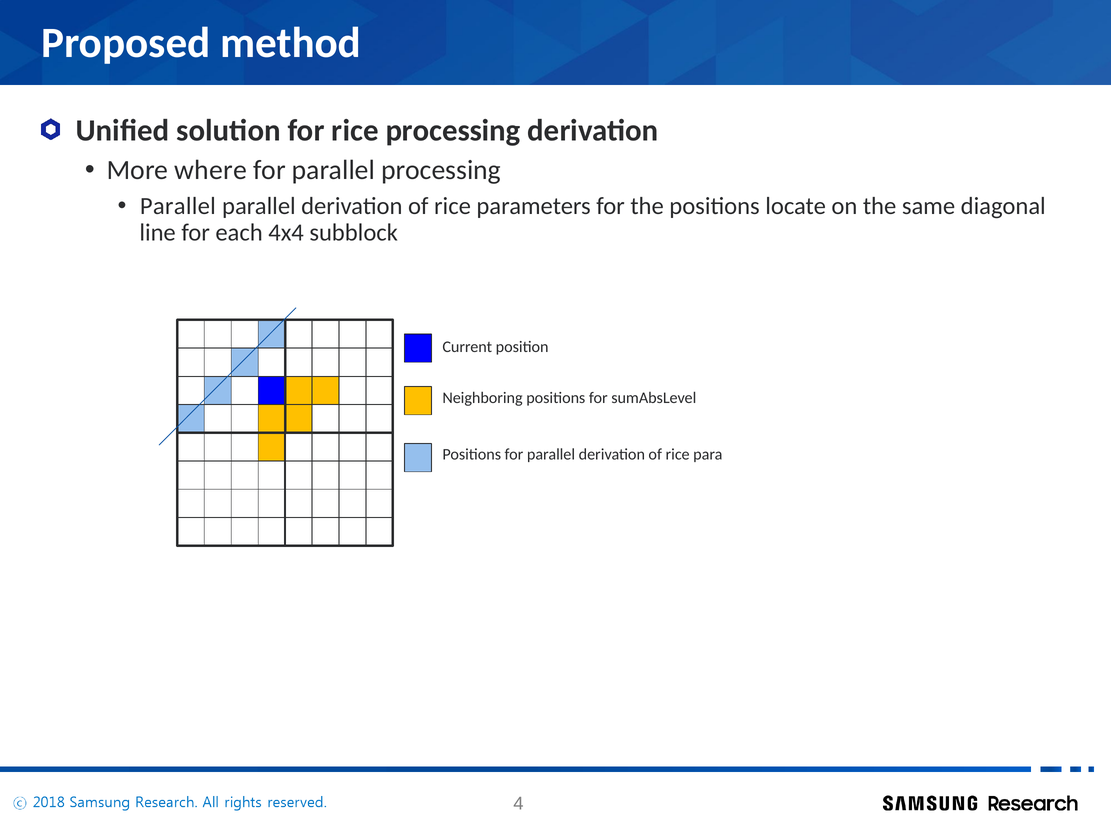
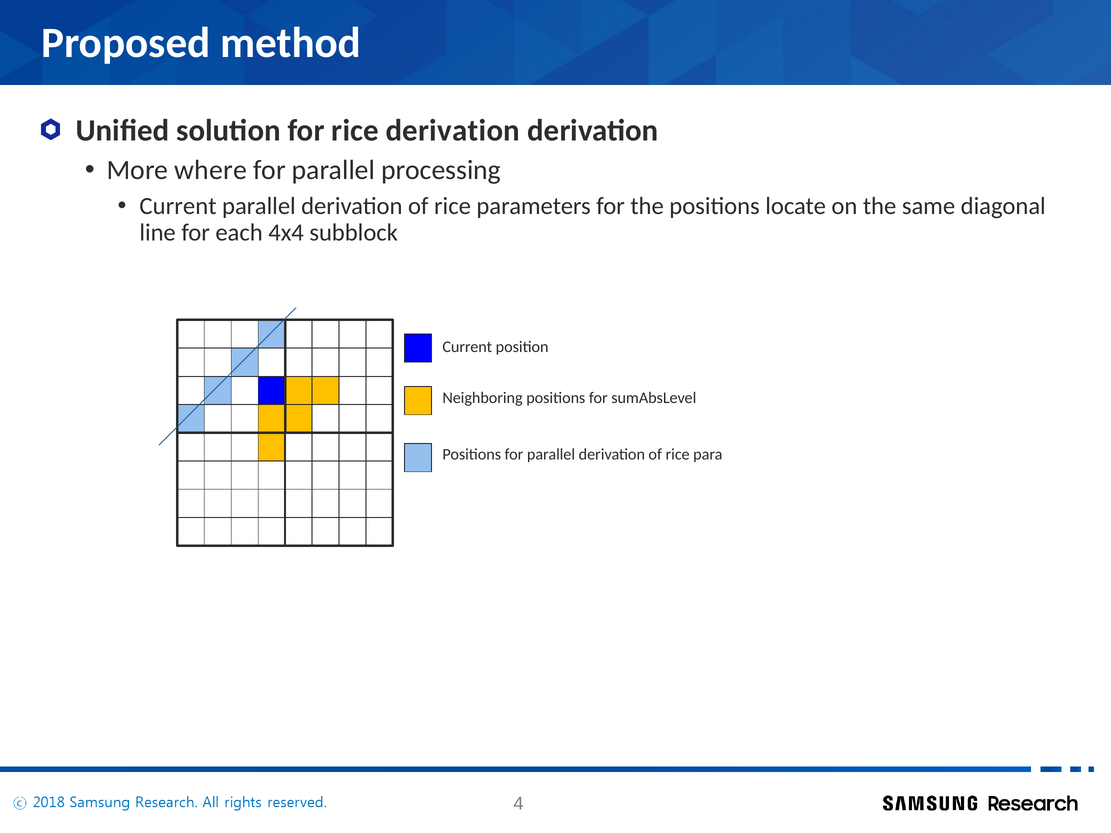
rice processing: processing -> derivation
Parallel at (178, 206): Parallel -> Current
